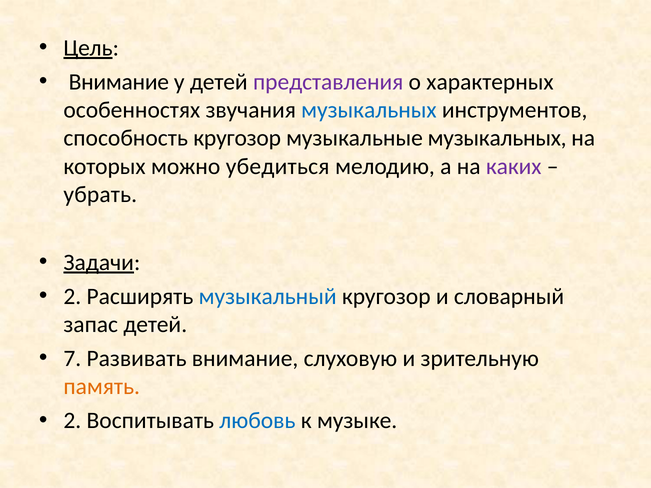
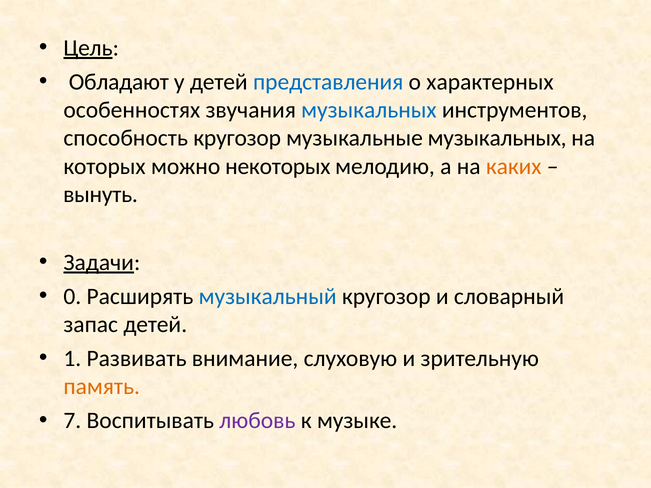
Внимание at (119, 82): Внимание -> Обладают
представления colour: purple -> blue
убедиться: убедиться -> некоторых
каких colour: purple -> orange
убрать: убрать -> вынуть
2 at (72, 297): 2 -> 0
7: 7 -> 1
2 at (72, 421): 2 -> 7
любовь colour: blue -> purple
